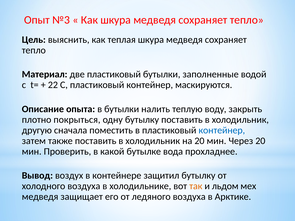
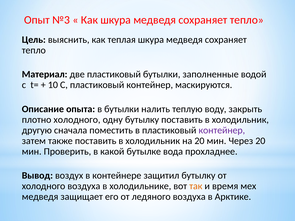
22: 22 -> 10
плотно покрыться: покрыться -> холодного
контейнер at (222, 130) colour: blue -> purple
льдом: льдом -> время
